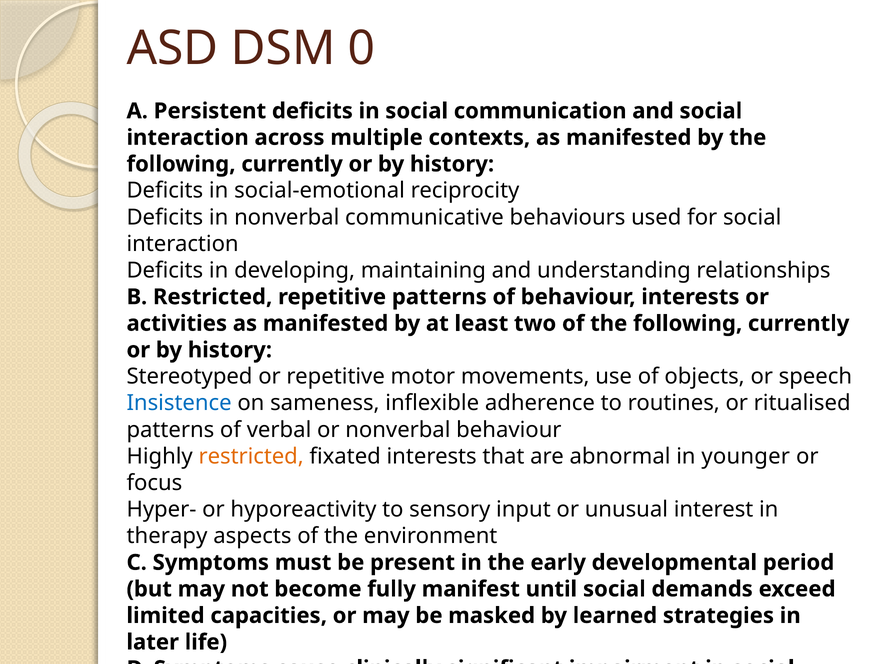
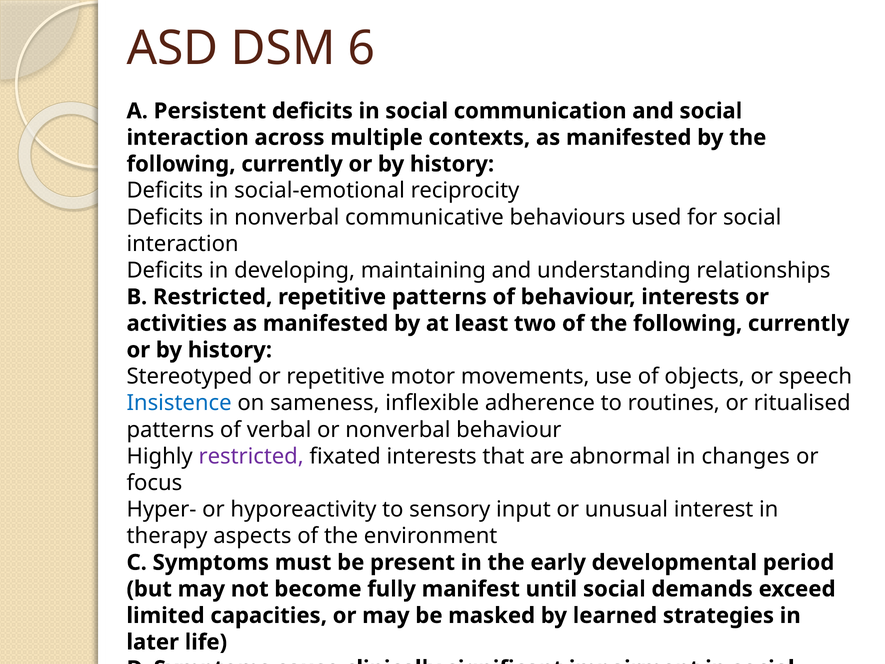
0: 0 -> 6
restricted at (251, 456) colour: orange -> purple
younger: younger -> changes
